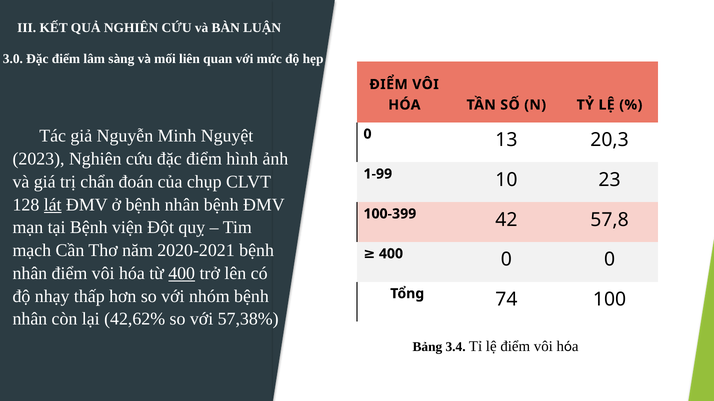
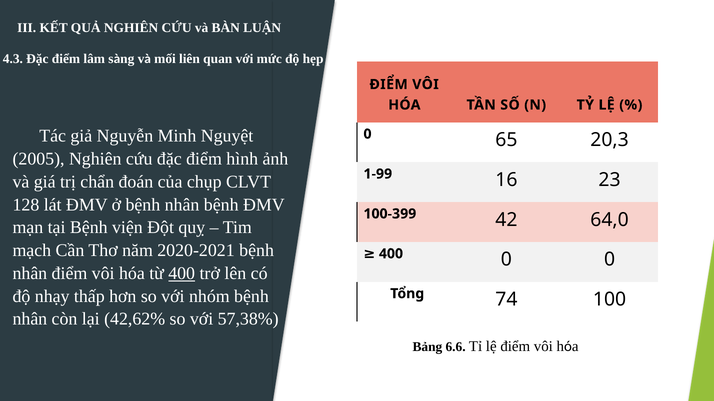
3.0: 3.0 -> 4.3
13: 13 -> 65
2023: 2023 -> 2005
10: 10 -> 16
lát underline: present -> none
57,8: 57,8 -> 64,0
3.4: 3.4 -> 6.6
